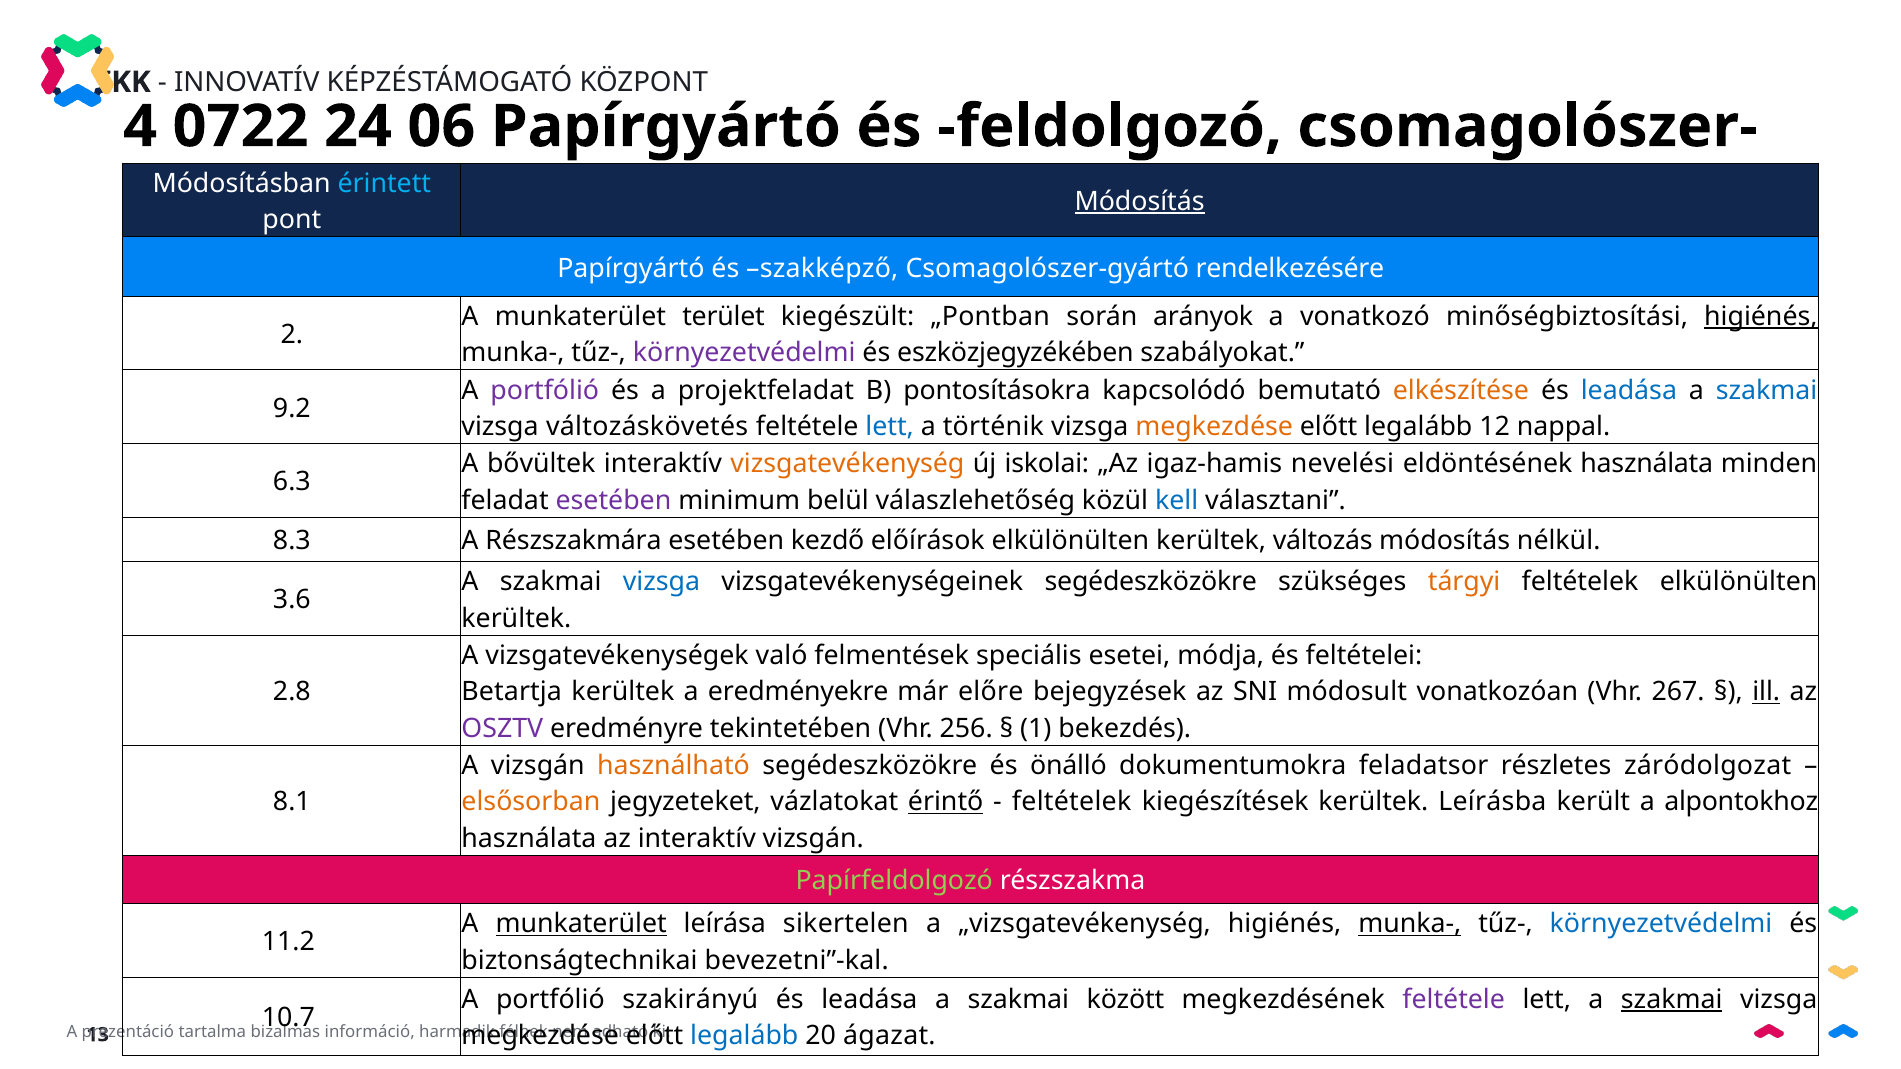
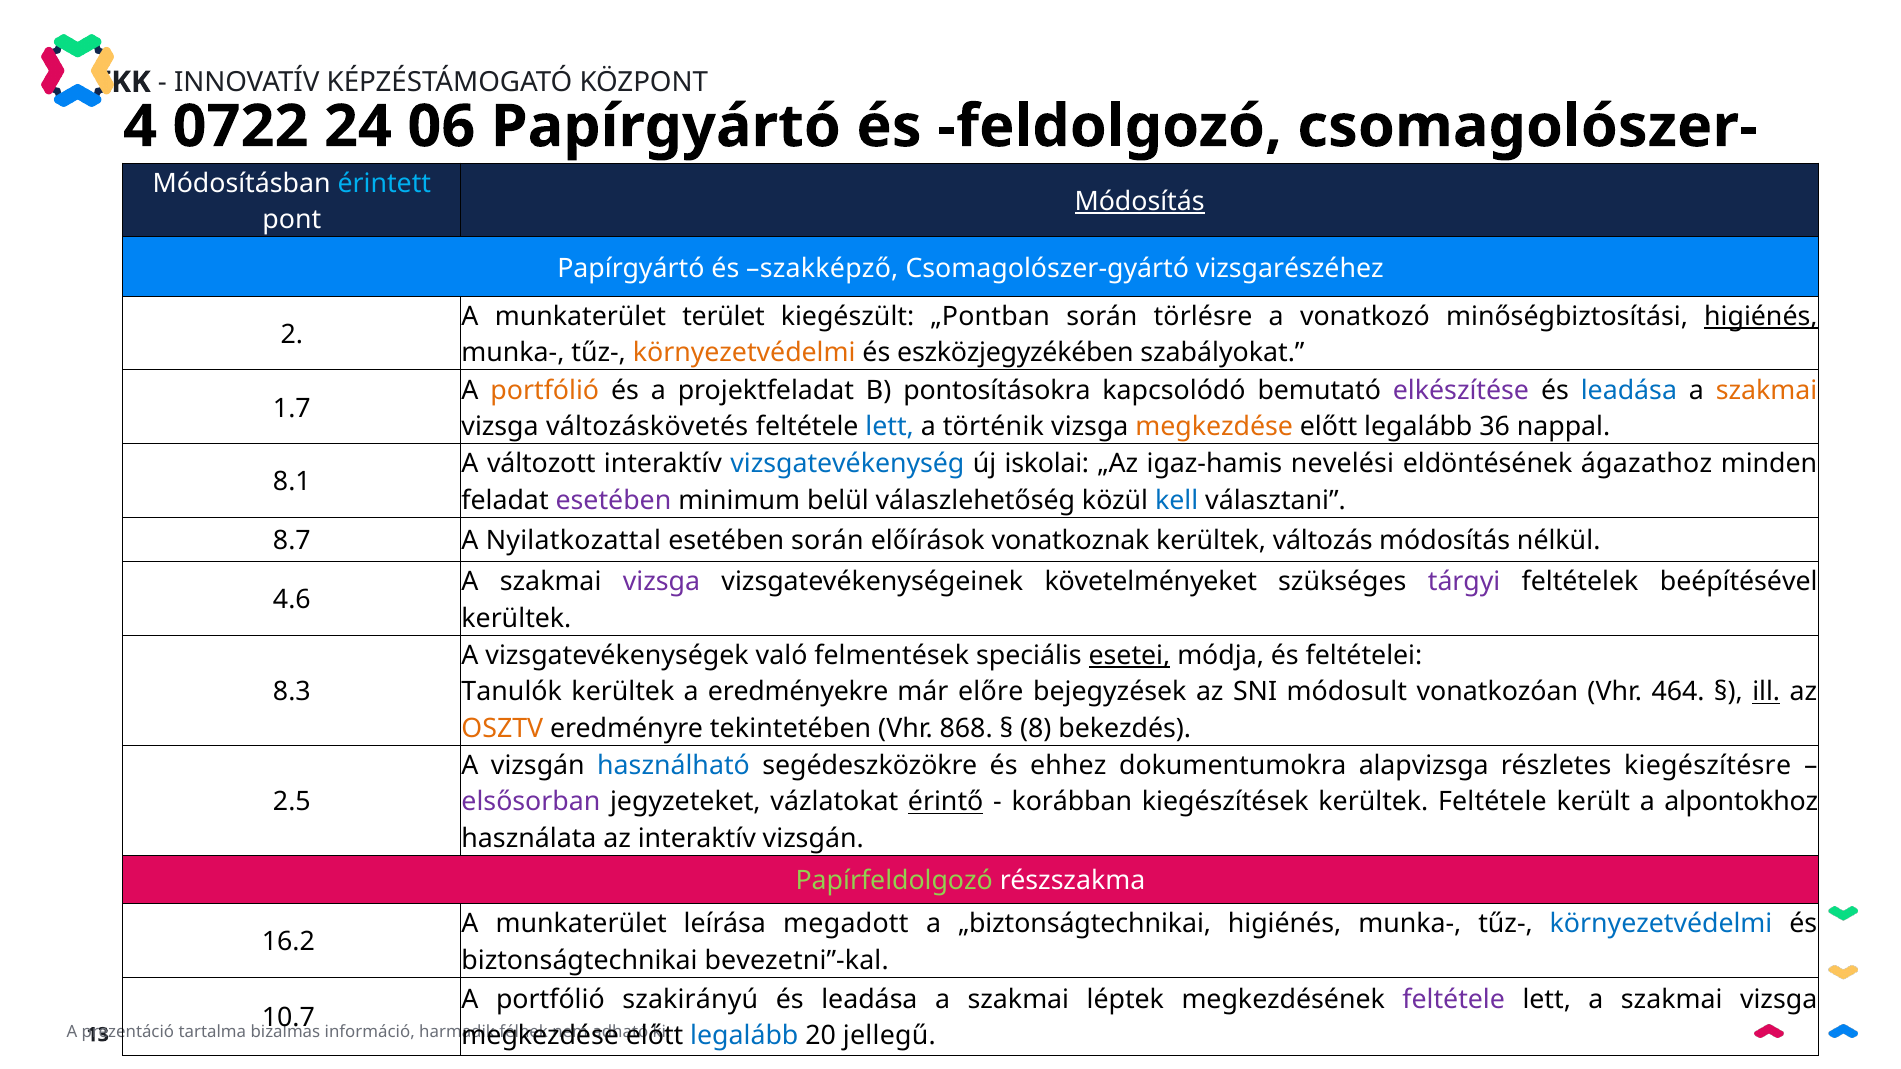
rendelkezésére: rendelkezésére -> vizsgarészéhez
arányok: arányok -> törlésre
környezetvédelmi at (744, 353) colour: purple -> orange
portfólió at (545, 390) colour: purple -> orange
elkészítése colour: orange -> purple
szakmai at (1767, 390) colour: blue -> orange
9.2: 9.2 -> 1.7
12: 12 -> 36
bővültek: bővültek -> változott
vizsgatevékenység colour: orange -> blue
eldöntésének használata: használata -> ágazathoz
6.3: 6.3 -> 8.1
8.3: 8.3 -> 8.7
Részszakmára: Részszakmára -> Nyilatkozattal
esetében kezdő: kezdő -> során
előírások elkülönülten: elkülönülten -> vonatkoznak
vizsga at (661, 582) colour: blue -> purple
vizsgatevékenységeinek segédeszközökre: segédeszközökre -> követelményeket
tárgyi colour: orange -> purple
feltételek elkülönülten: elkülönülten -> beépítésével
3.6: 3.6 -> 4.6
esetei underline: none -> present
2.8: 2.8 -> 8.3
Betartja: Betartja -> Tanulók
267: 267 -> 464
OSZTV colour: purple -> orange
256: 256 -> 868
1: 1 -> 8
használható colour: orange -> blue
önálló: önálló -> ehhez
feladatsor: feladatsor -> alapvizsga
záródolgozat: záródolgozat -> kiegészítésre
8.1: 8.1 -> 2.5
elsősorban colour: orange -> purple
feltételek at (1072, 802): feltételek -> korábban
kerültek Leírásba: Leírásba -> Feltétele
munkaterület at (581, 924) underline: present -> none
sikertelen: sikertelen -> megadott
„vizsgatevékenység: „vizsgatevékenység -> „biztonságtechnikai
munka- at (1410, 924) underline: present -> none
11.2: 11.2 -> 16.2
között: között -> léptek
szakmai at (1672, 1000) underline: present -> none
ágazat: ágazat -> jellegű
